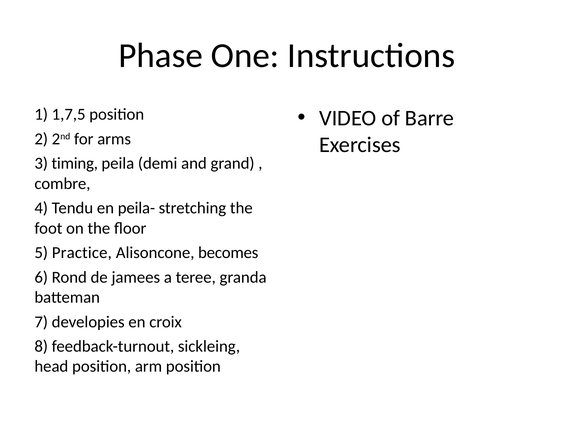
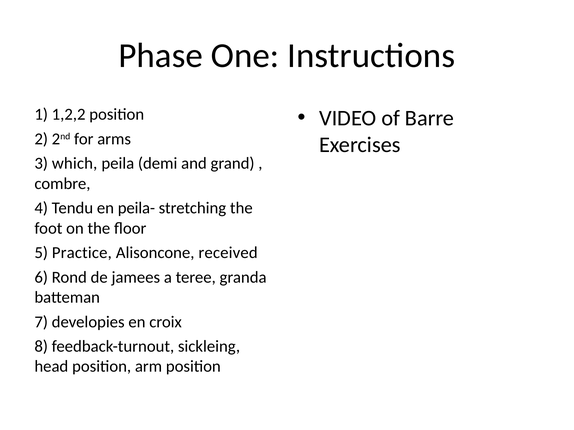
1,7,5: 1,7,5 -> 1,2,2
timing: timing -> which
becomes: becomes -> received
